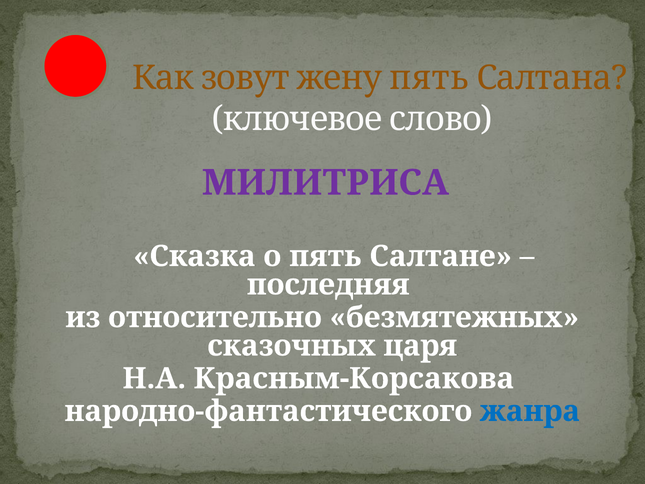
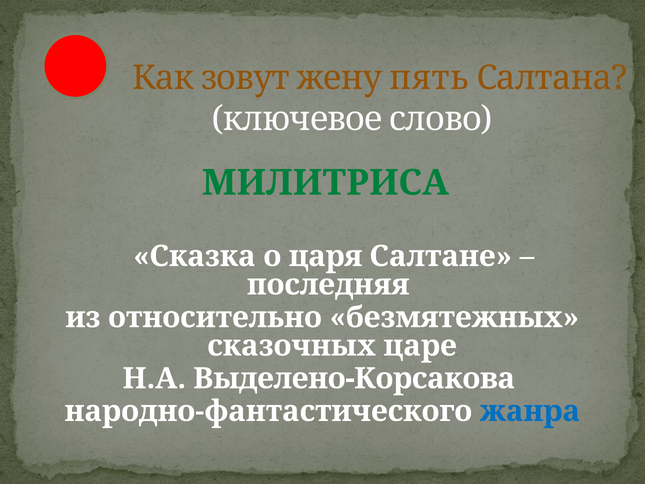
МИЛИТРИСА colour: purple -> green
о пять: пять -> царя
царя: царя -> царе
Красным-Корсакова: Красным-Корсакова -> Выделено-Корсакова
